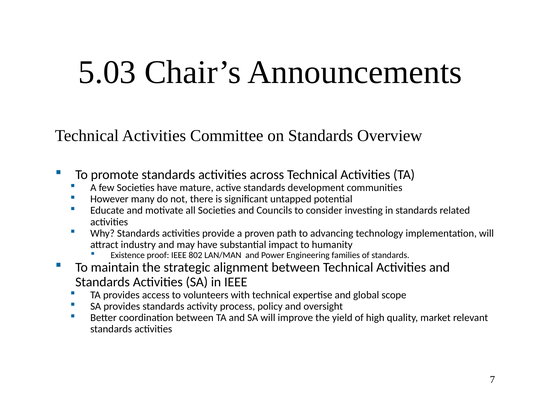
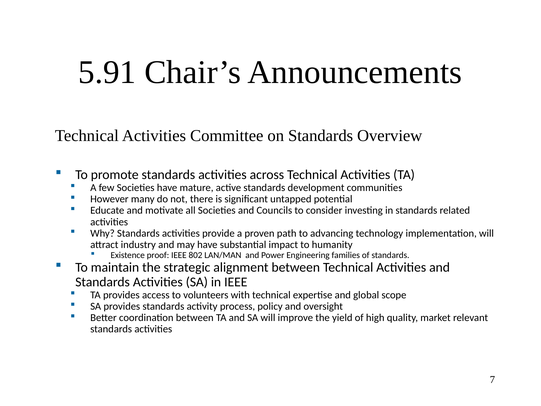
5.03: 5.03 -> 5.91
